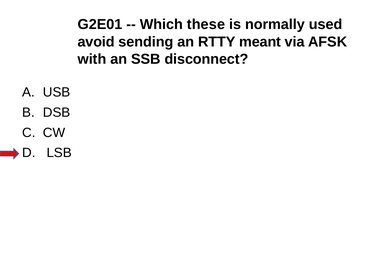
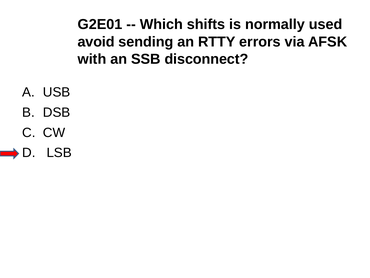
these: these -> shifts
meant: meant -> errors
